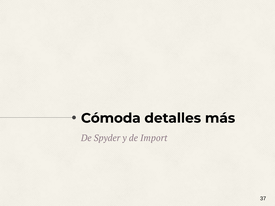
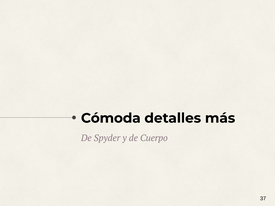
Import: Import -> Cuerpo
